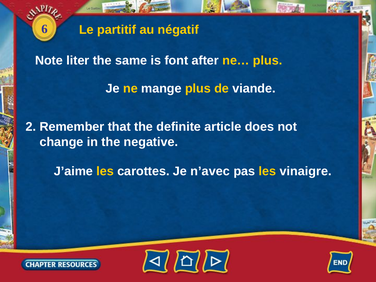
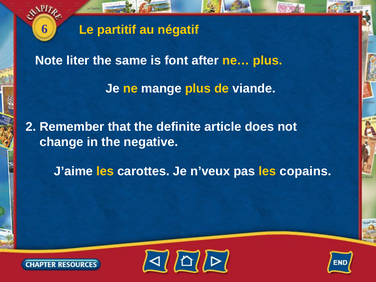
n’avec: n’avec -> n’veux
vinaigre: vinaigre -> copains
